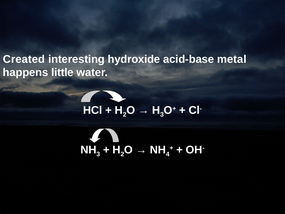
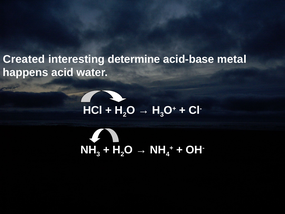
hydroxide: hydroxide -> determine
little: little -> acid
